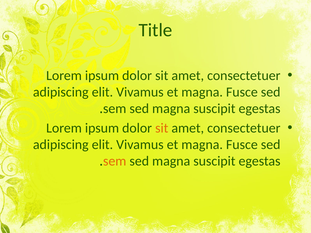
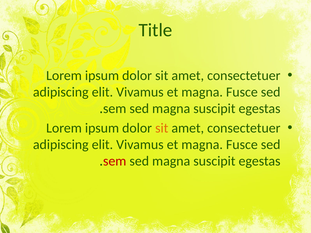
sem at (115, 161) colour: orange -> red
